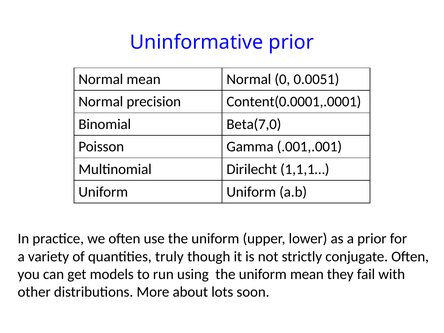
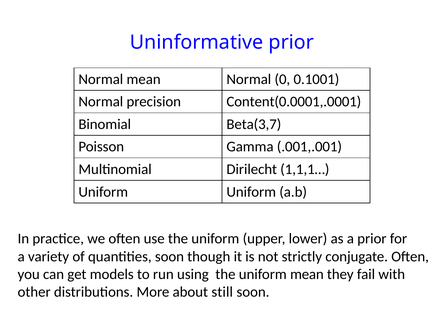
0.0051: 0.0051 -> 0.1001
Beta(7,0: Beta(7,0 -> Beta(3,7
quantities truly: truly -> soon
lots: lots -> still
